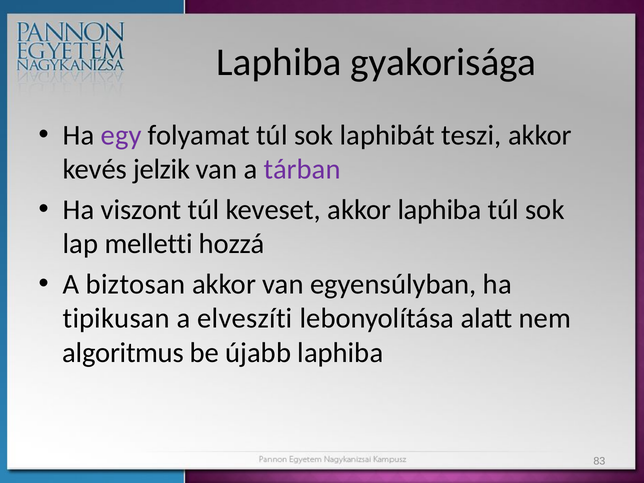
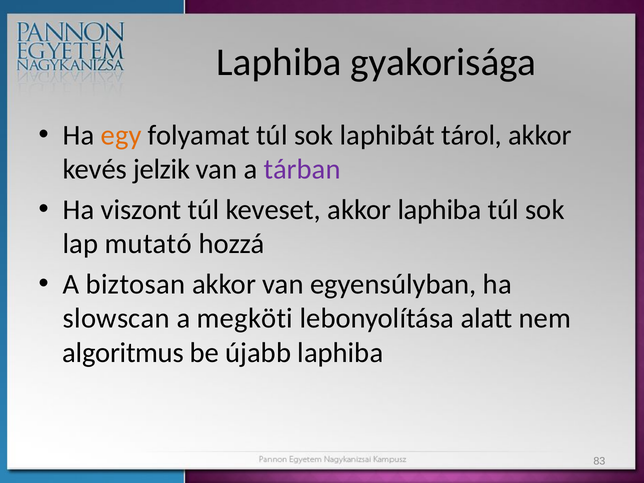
egy colour: purple -> orange
teszi: teszi -> tárol
melletti: melletti -> mutató
tipikusan: tipikusan -> slowscan
elveszíti: elveszíti -> megköti
